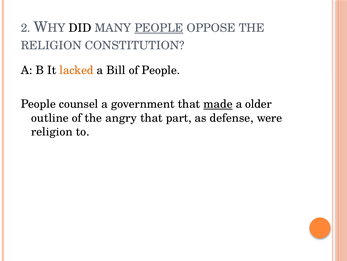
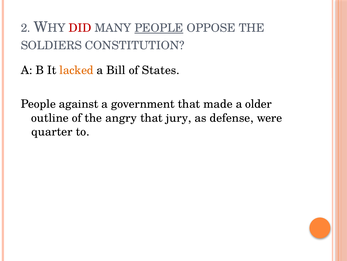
DID colour: black -> red
RELIGION at (51, 45): RELIGION -> SOLDIERS
of People: People -> States
counsel: counsel -> against
made underline: present -> none
part: part -> jury
religion at (52, 131): religion -> quarter
